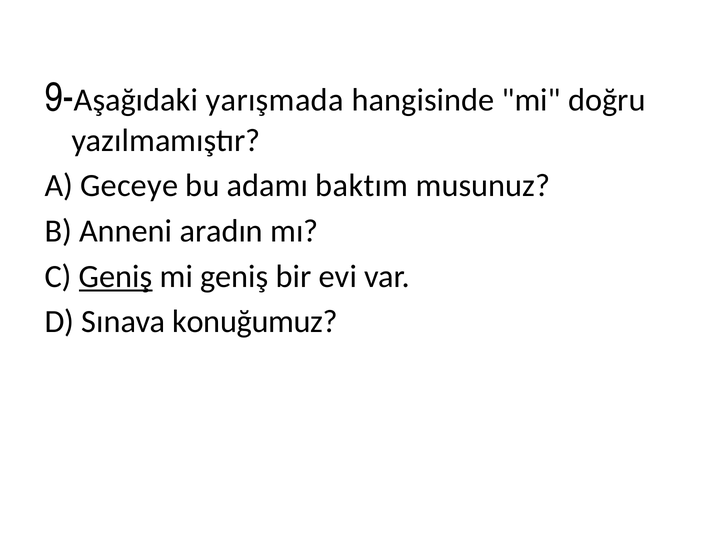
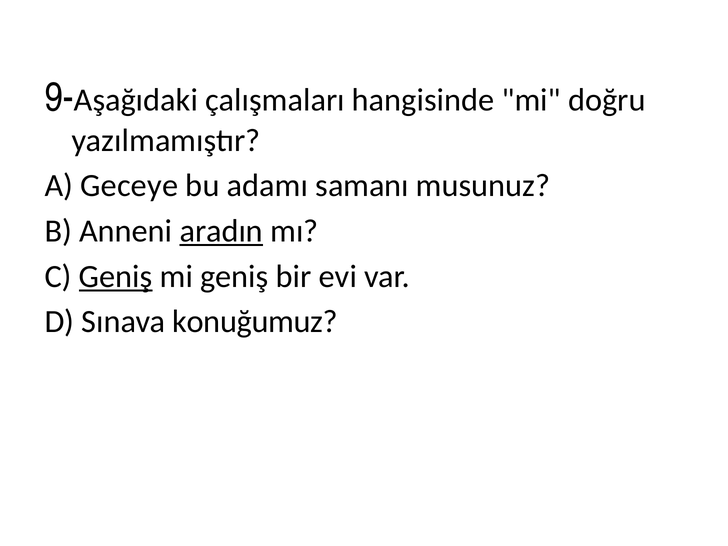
yarışmada: yarışmada -> çalışmaları
baktım: baktım -> samanı
aradın underline: none -> present
